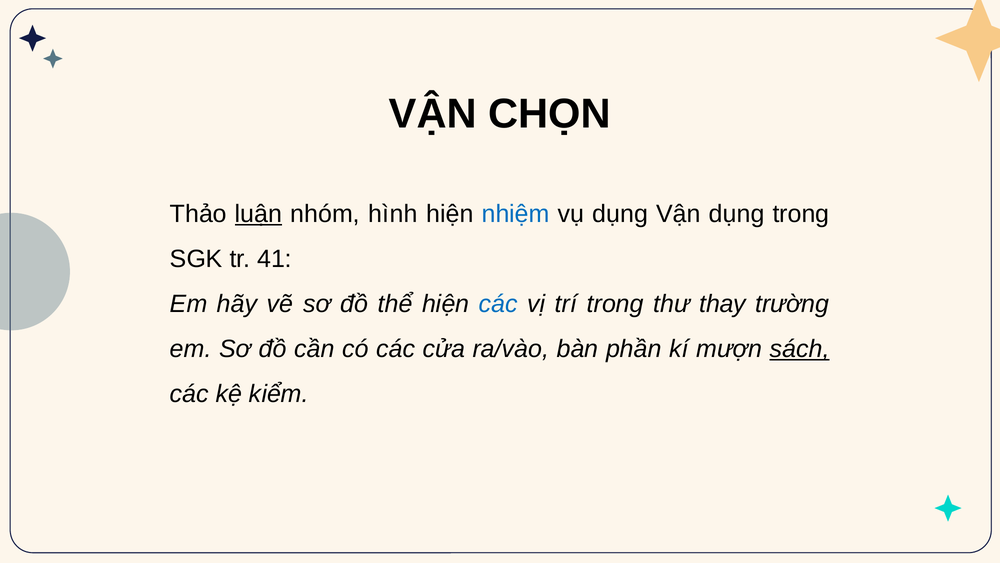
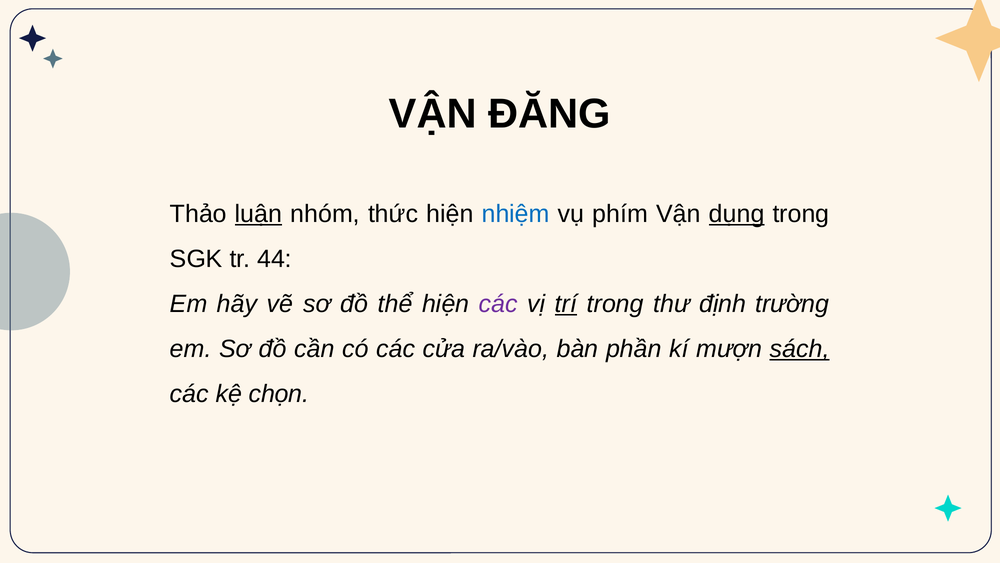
CHỌN: CHỌN -> ĐĂNG
hình: hình -> thức
vụ dụng: dụng -> phím
dụng at (737, 214) underline: none -> present
41: 41 -> 44
các at (498, 304) colour: blue -> purple
trí underline: none -> present
thay: thay -> định
kiểm: kiểm -> chọn
